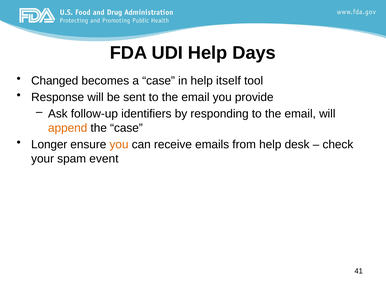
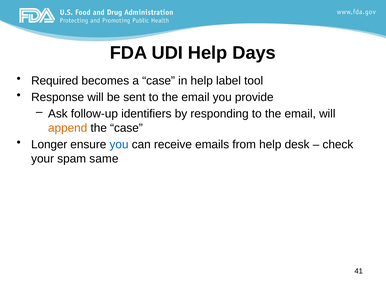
Changed: Changed -> Required
itself: itself -> label
you at (119, 144) colour: orange -> blue
event: event -> same
